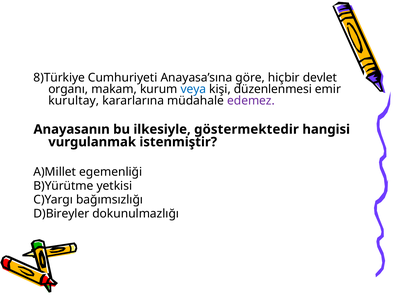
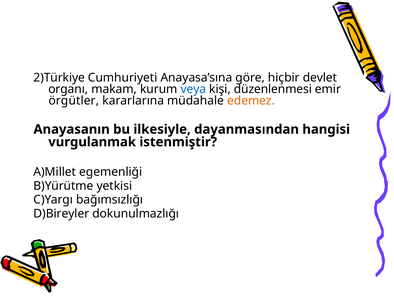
8)Türkiye: 8)Türkiye -> 2)Türkiye
kurultay: kurultay -> örgütler
edemez colour: purple -> orange
göstermektedir: göstermektedir -> dayanmasından
